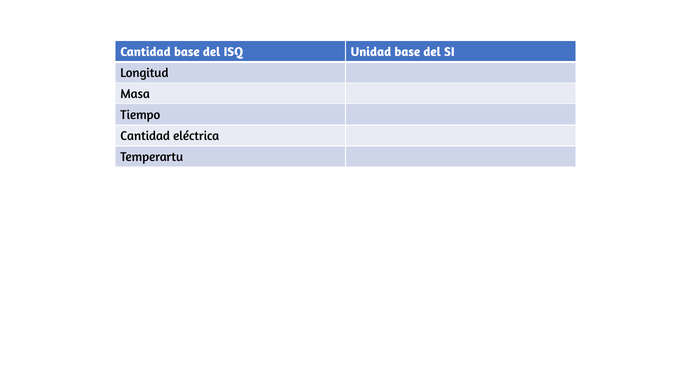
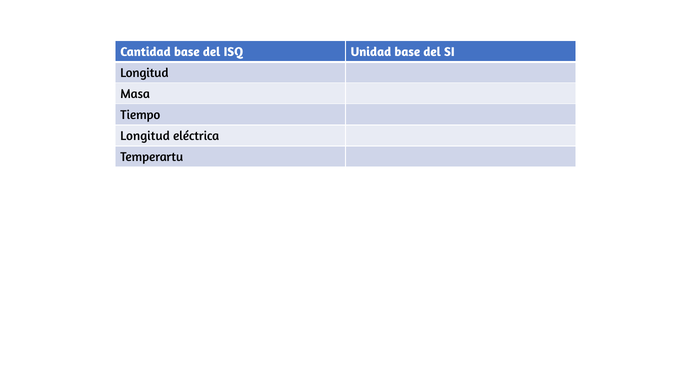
Cantidad at (145, 136): Cantidad -> Longitud
